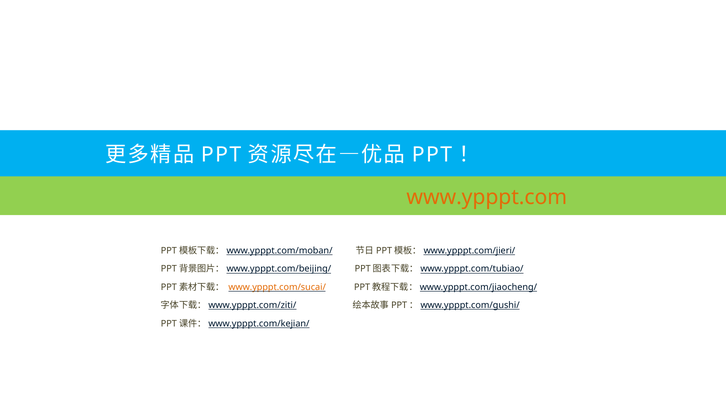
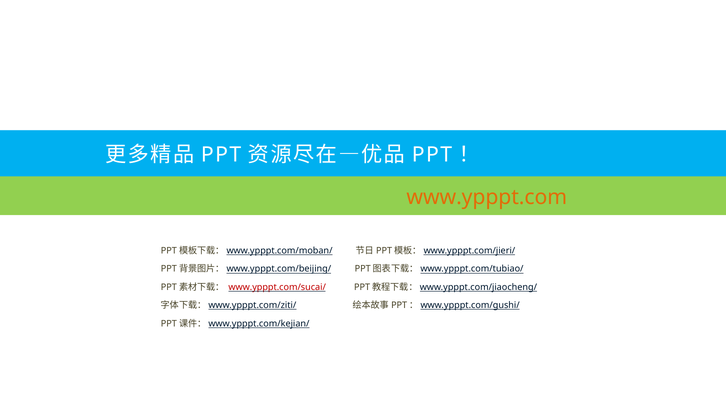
www.ypppt.com/sucai/ colour: orange -> red
